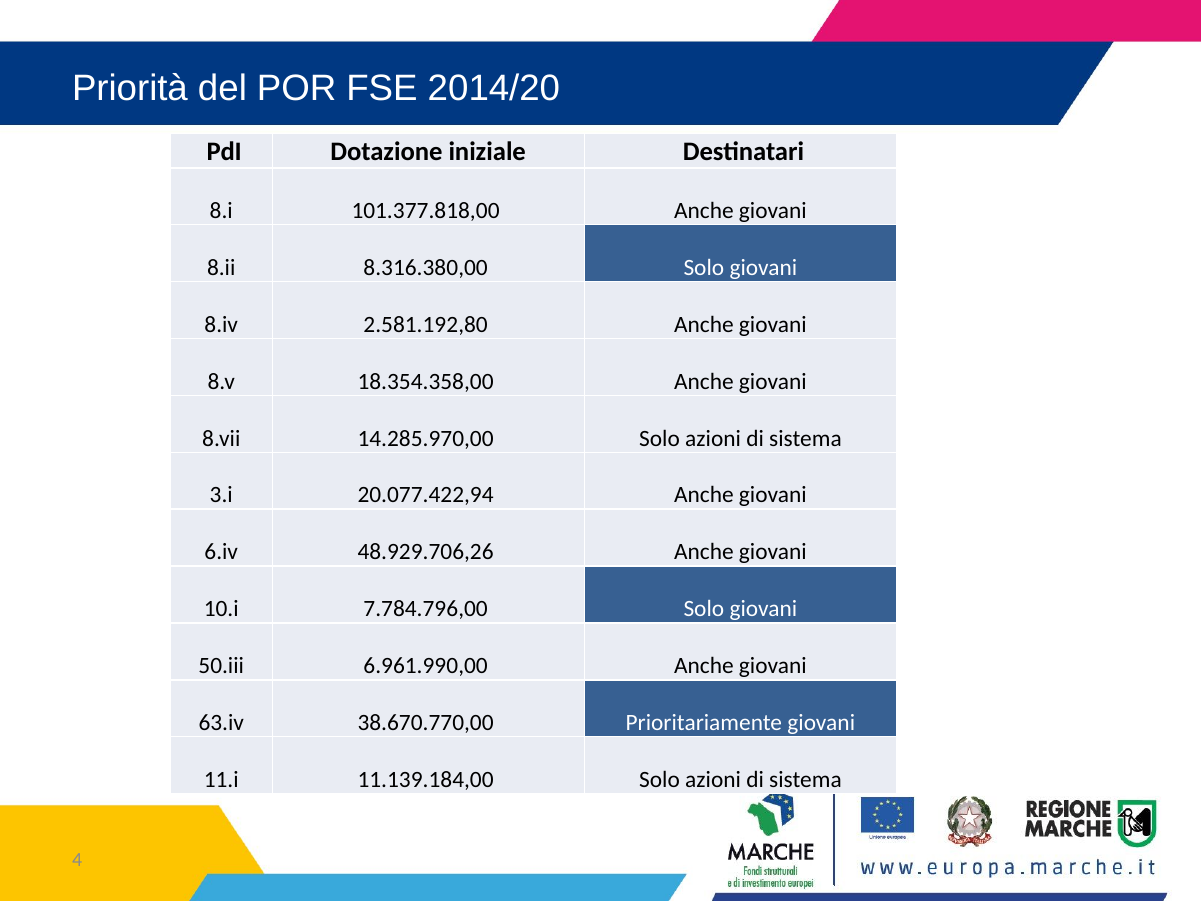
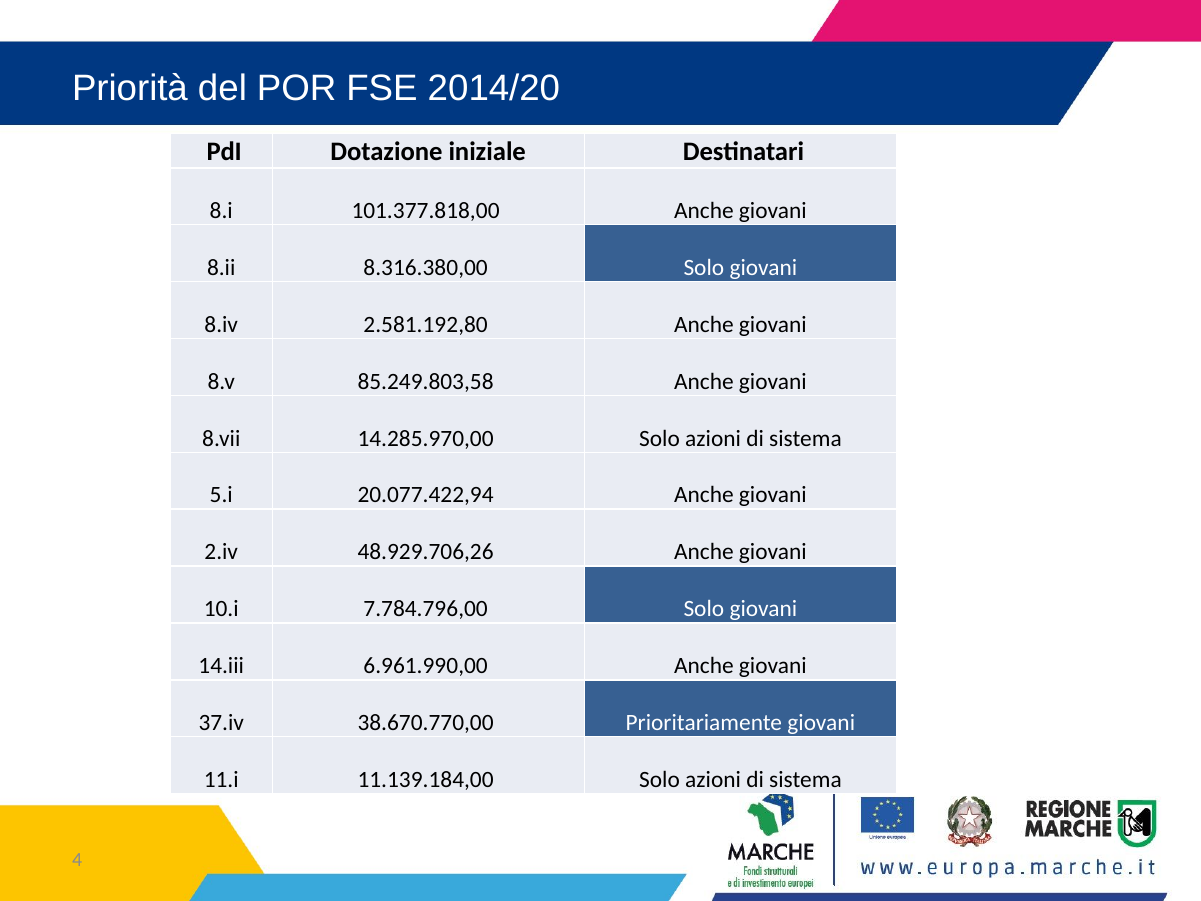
18.354.358,00: 18.354.358,00 -> 85.249.803,58
3.i: 3.i -> 5.i
6.iv: 6.iv -> 2.iv
50.iii: 50.iii -> 14.iii
63.iv: 63.iv -> 37.iv
